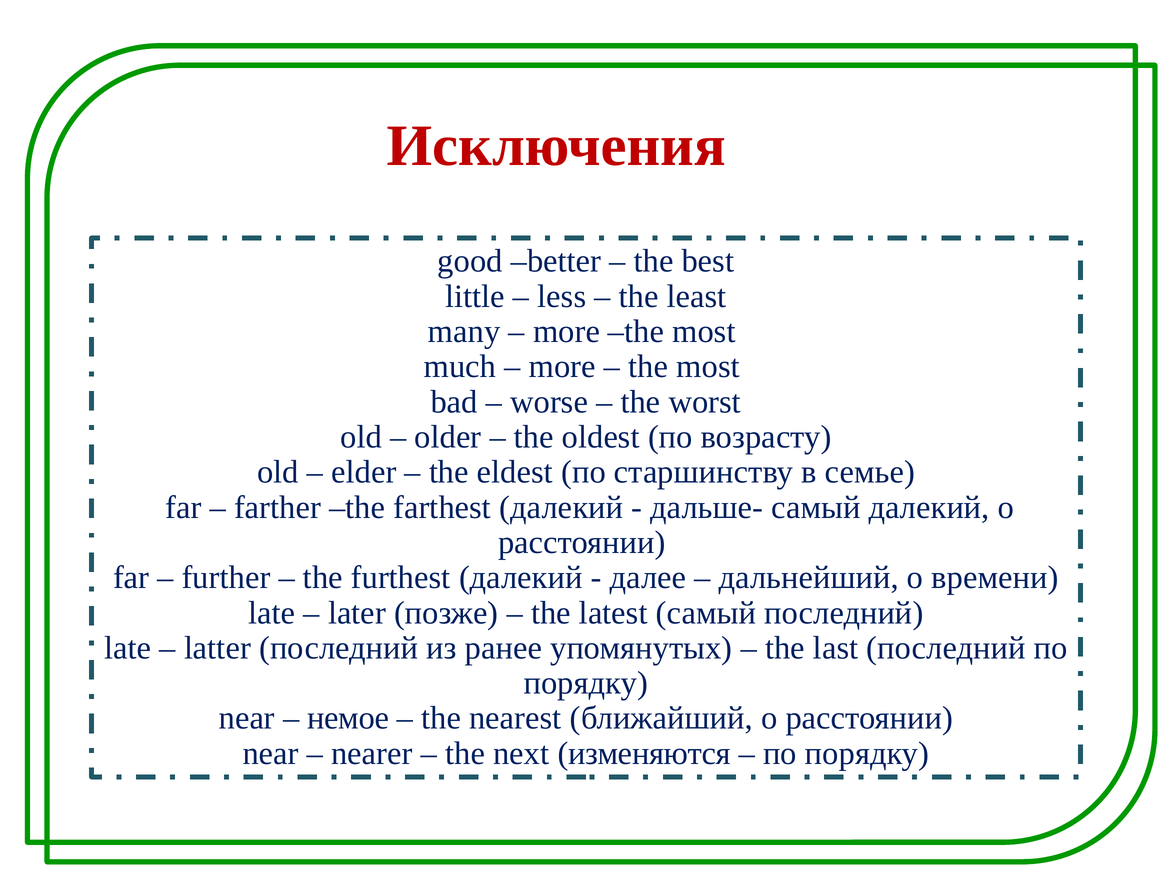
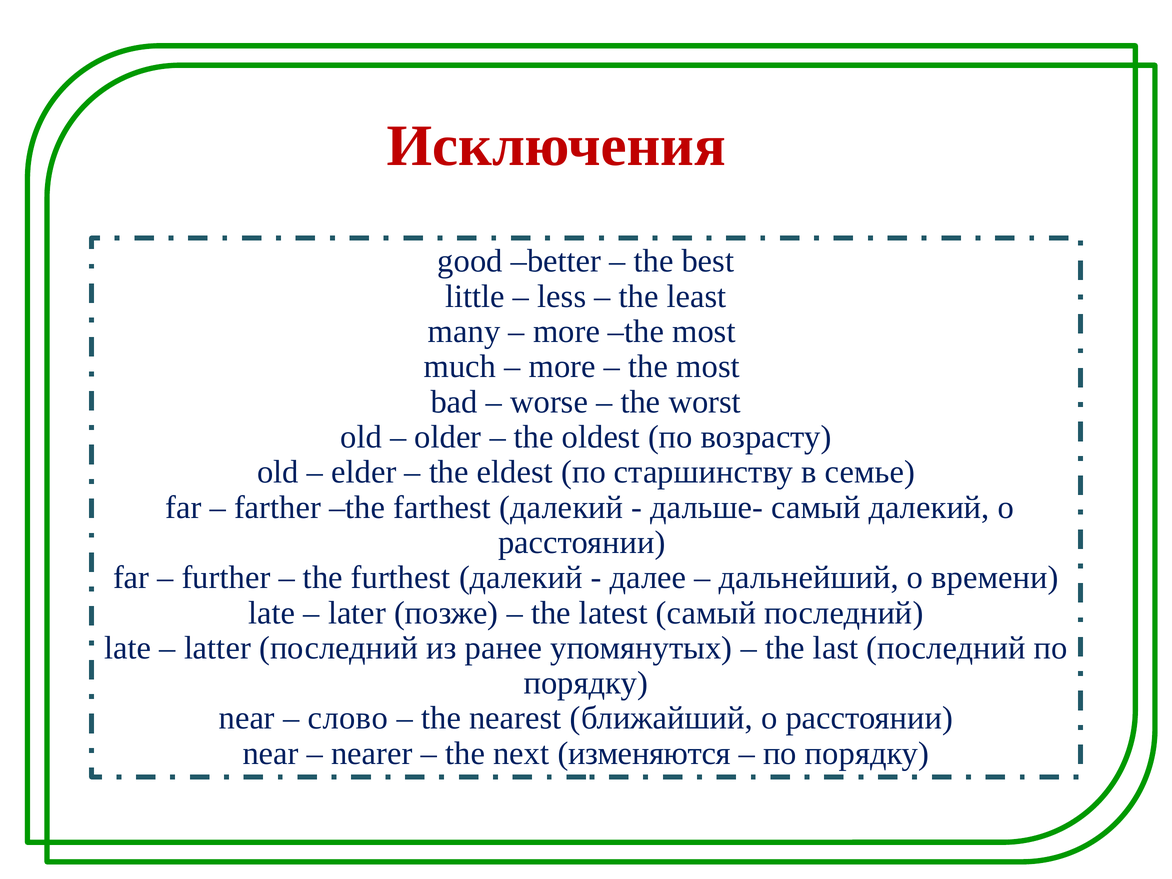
немое: немое -> слово
